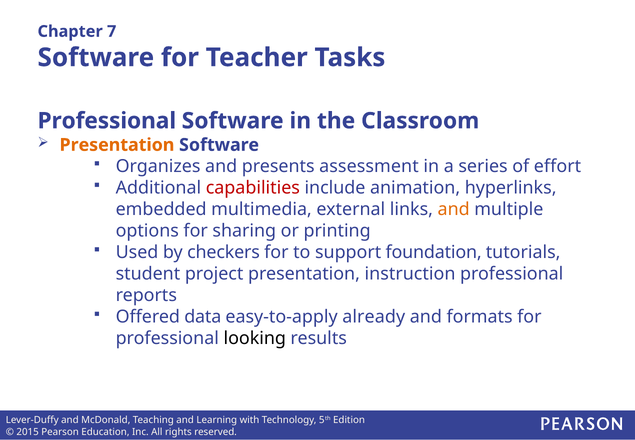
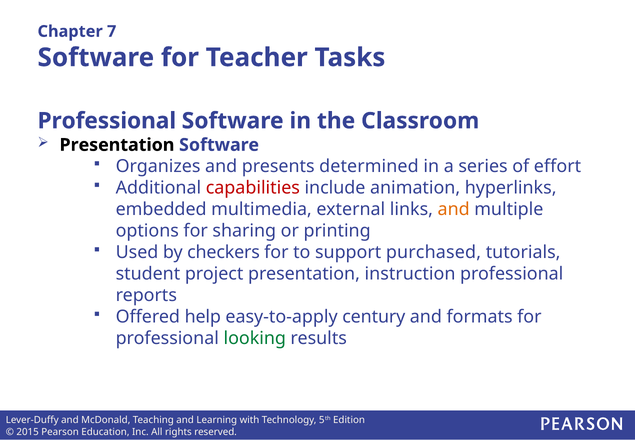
Presentation at (117, 145) colour: orange -> black
assessment: assessment -> determined
foundation: foundation -> purchased
data: data -> help
already: already -> century
looking colour: black -> green
